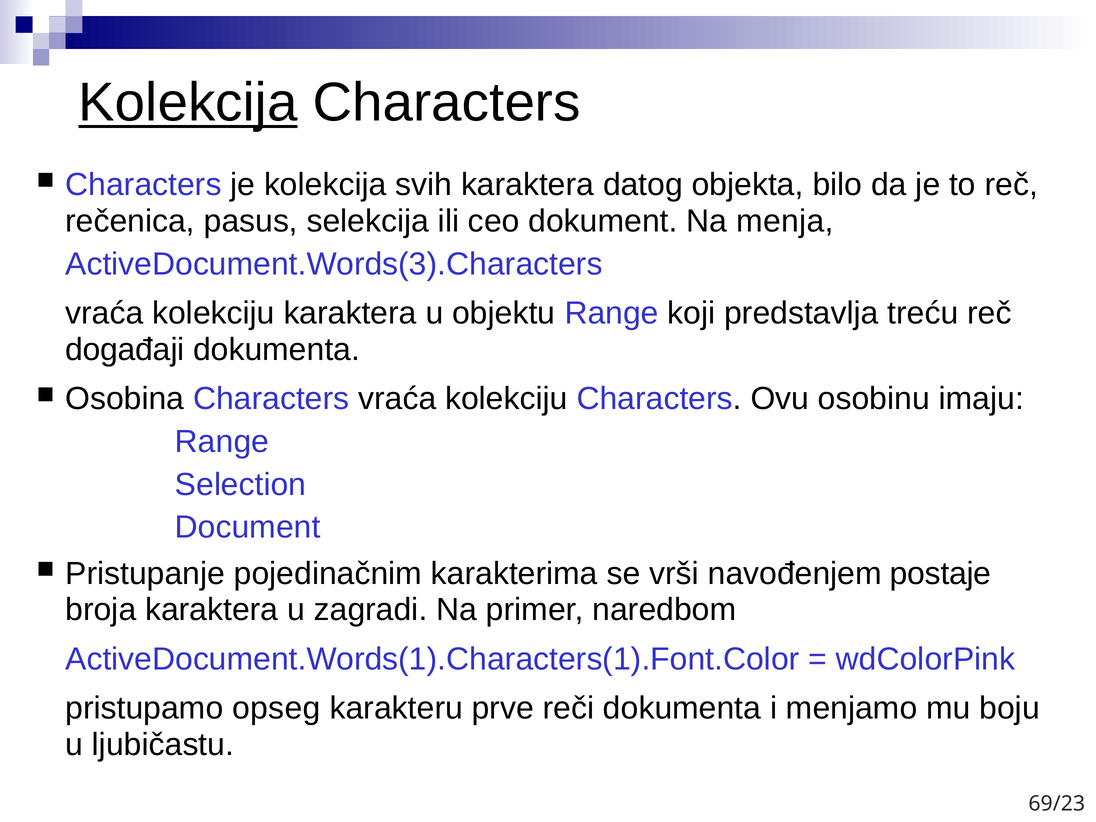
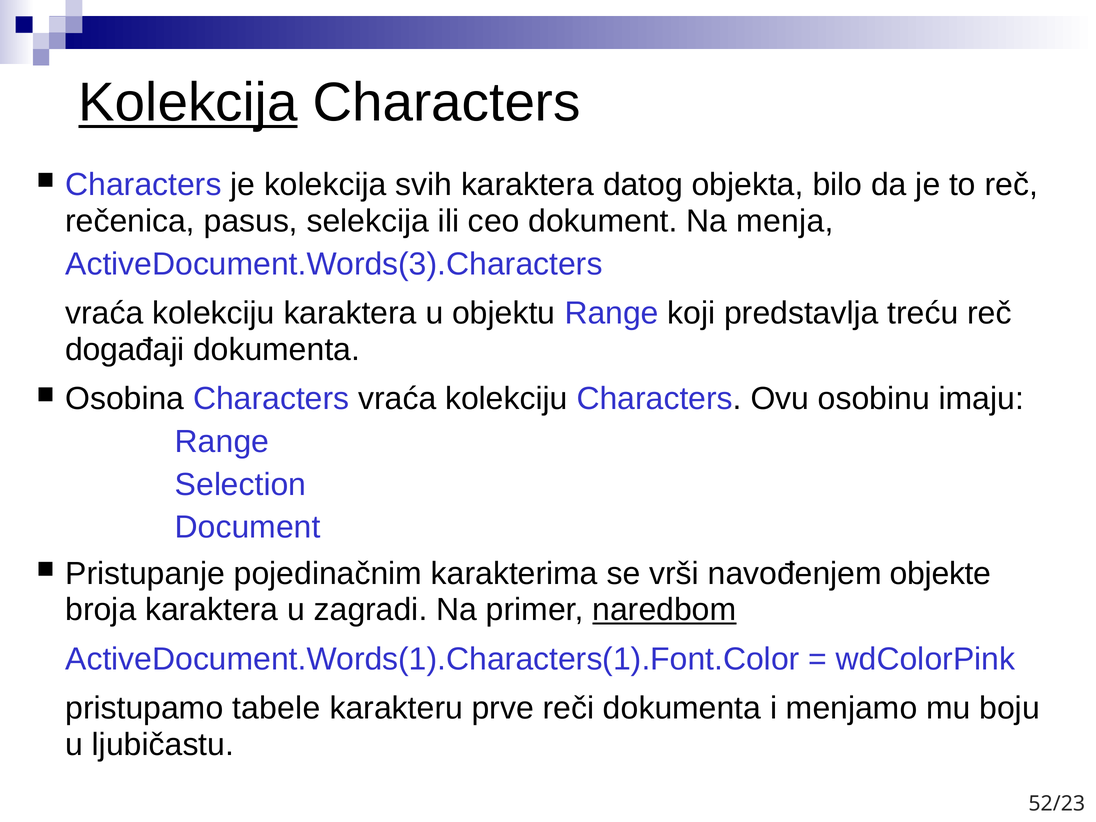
postaje: postaje -> objekte
naredbom underline: none -> present
opseg: opseg -> tabele
69/23: 69/23 -> 52/23
